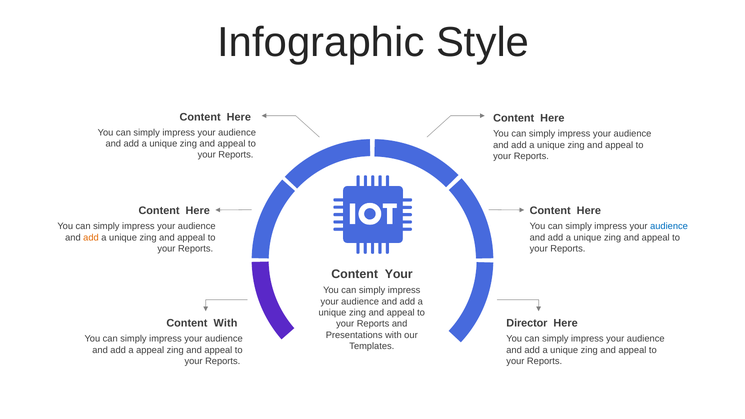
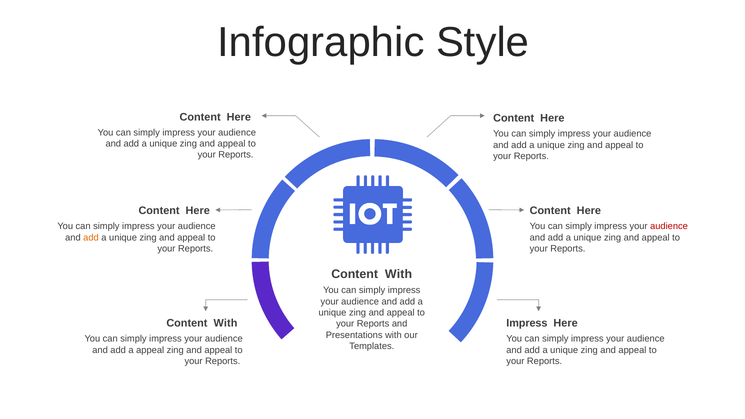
audience at (669, 226) colour: blue -> red
Your at (399, 274): Your -> With
Director at (527, 323): Director -> Impress
